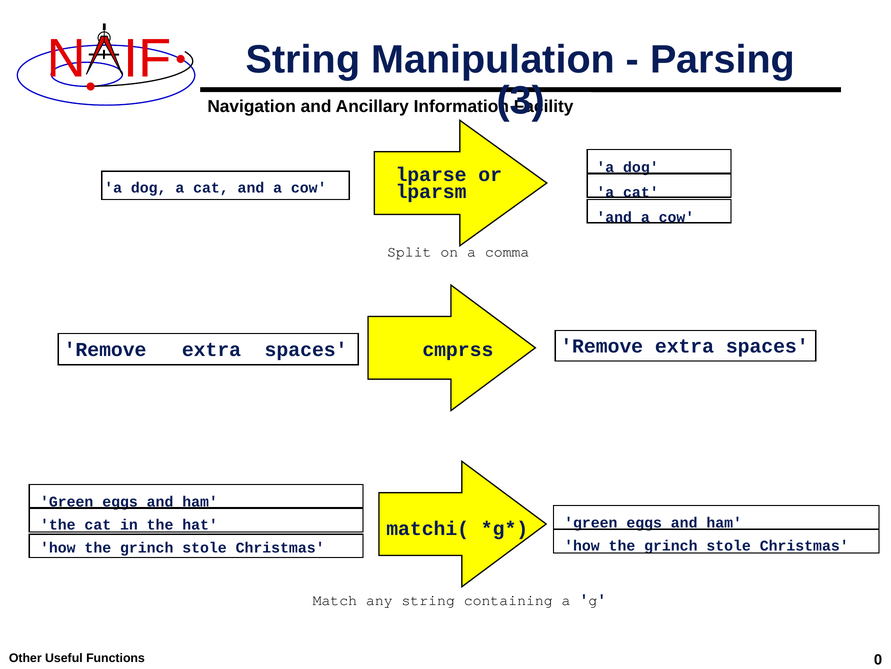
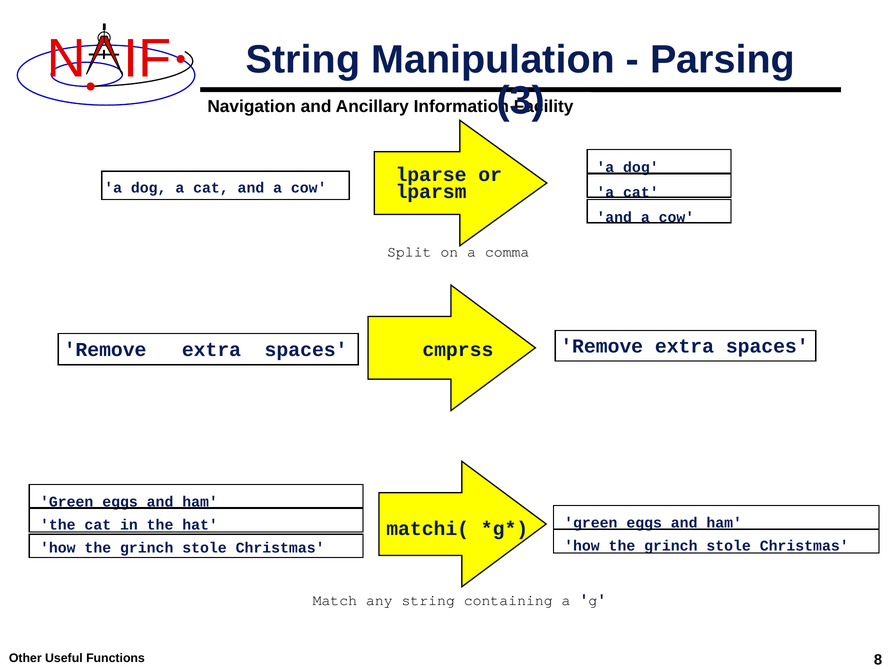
0: 0 -> 8
